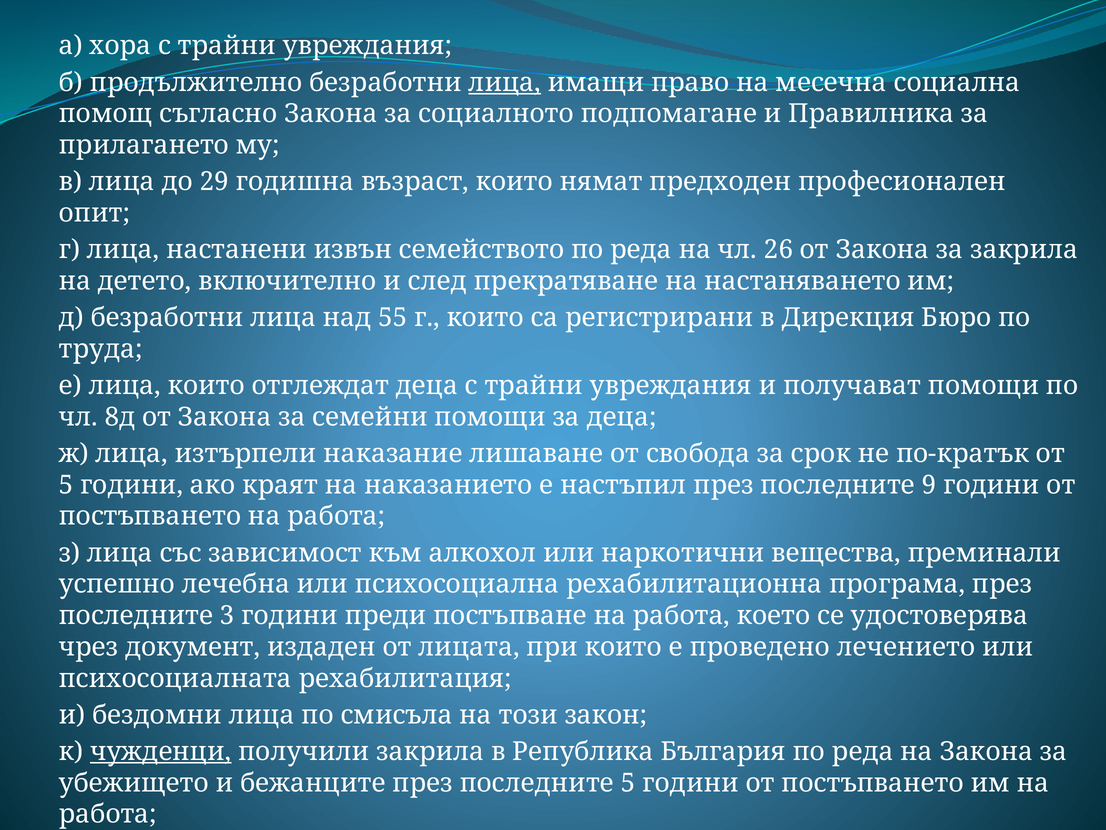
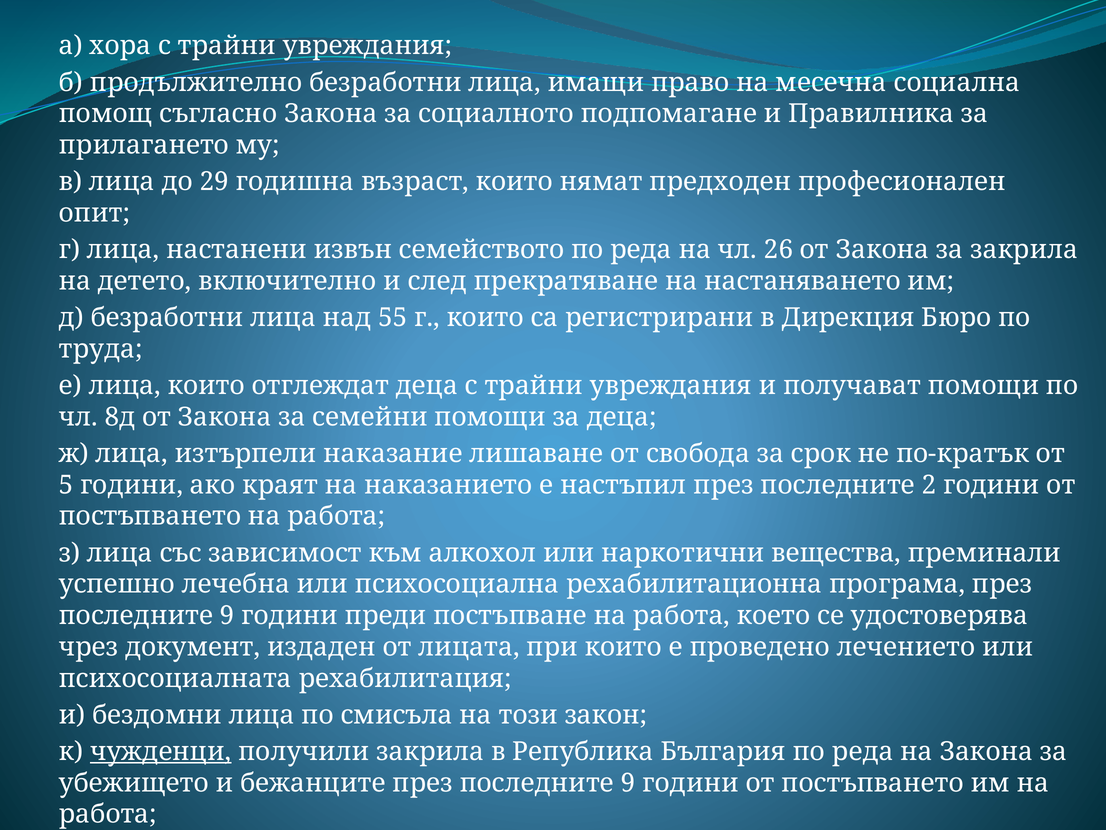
лица at (505, 82) underline: present -> none
9: 9 -> 2
3 at (227, 615): 3 -> 9
бежанците през последните 5: 5 -> 9
